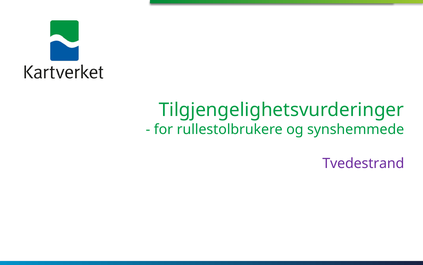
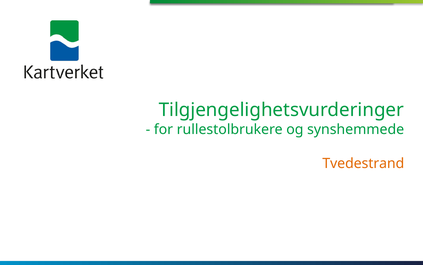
Tvedestrand colour: purple -> orange
